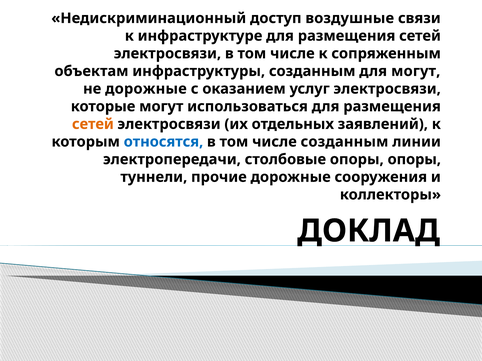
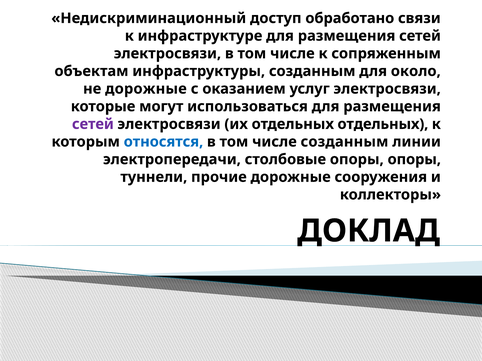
воздушные: воздушные -> обработано
для могут: могут -> около
сетей at (93, 124) colour: orange -> purple
отдельных заявлений: заявлений -> отдельных
